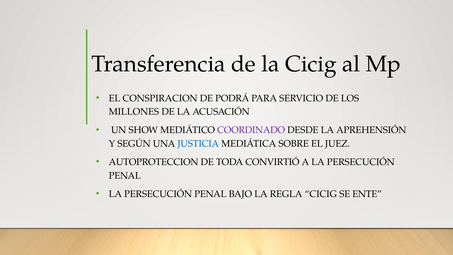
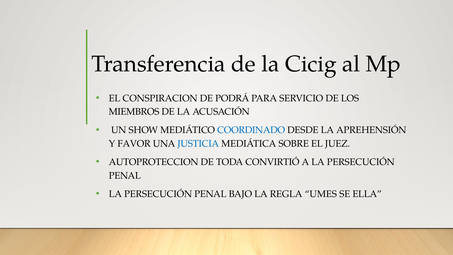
MILLONES: MILLONES -> MIEMBROS
COORDINADO colour: purple -> blue
SEGÚN: SEGÚN -> FAVOR
REGLA CICIG: CICIG -> UMES
ENTE: ENTE -> ELLA
